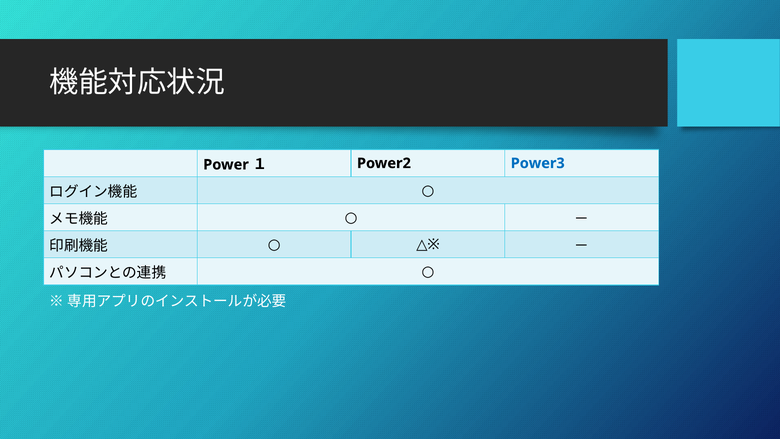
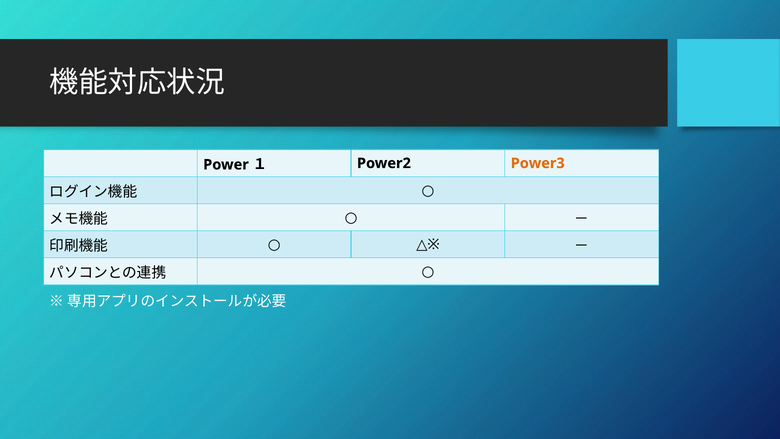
Power3 colour: blue -> orange
